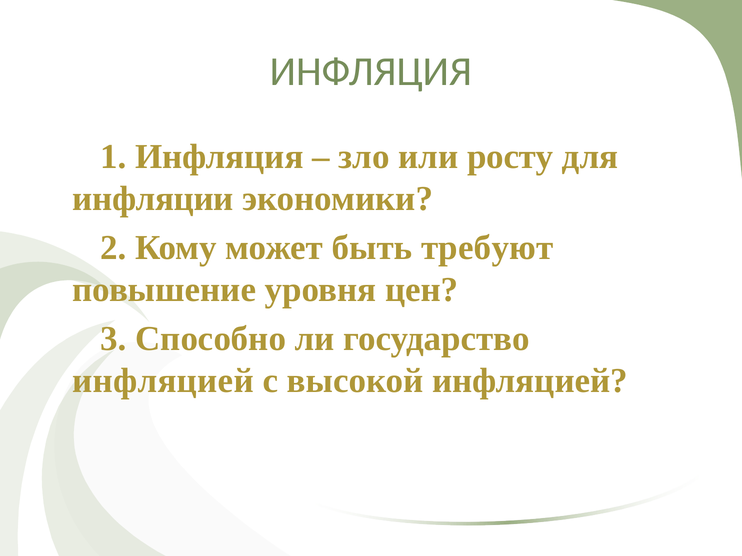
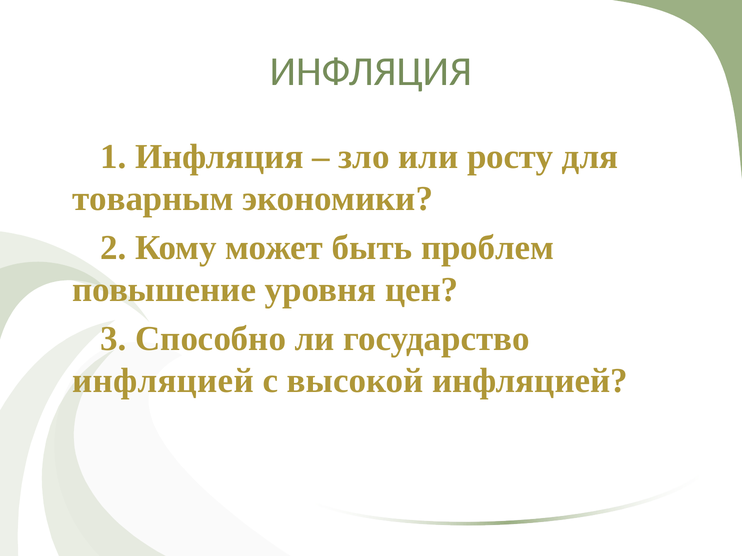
инфляции: инфляции -> товарным
требуют: требуют -> проблем
